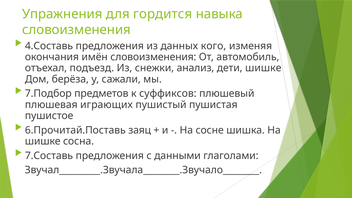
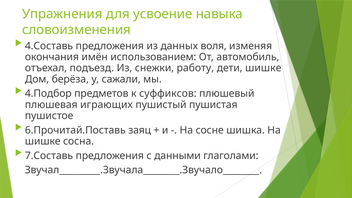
гордится: гордится -> усвоение
кого: кого -> воля
имён словоизменения: словоизменения -> использованием
анализ: анализ -> работу
7.Подбор: 7.Подбор -> 4.Подбор
